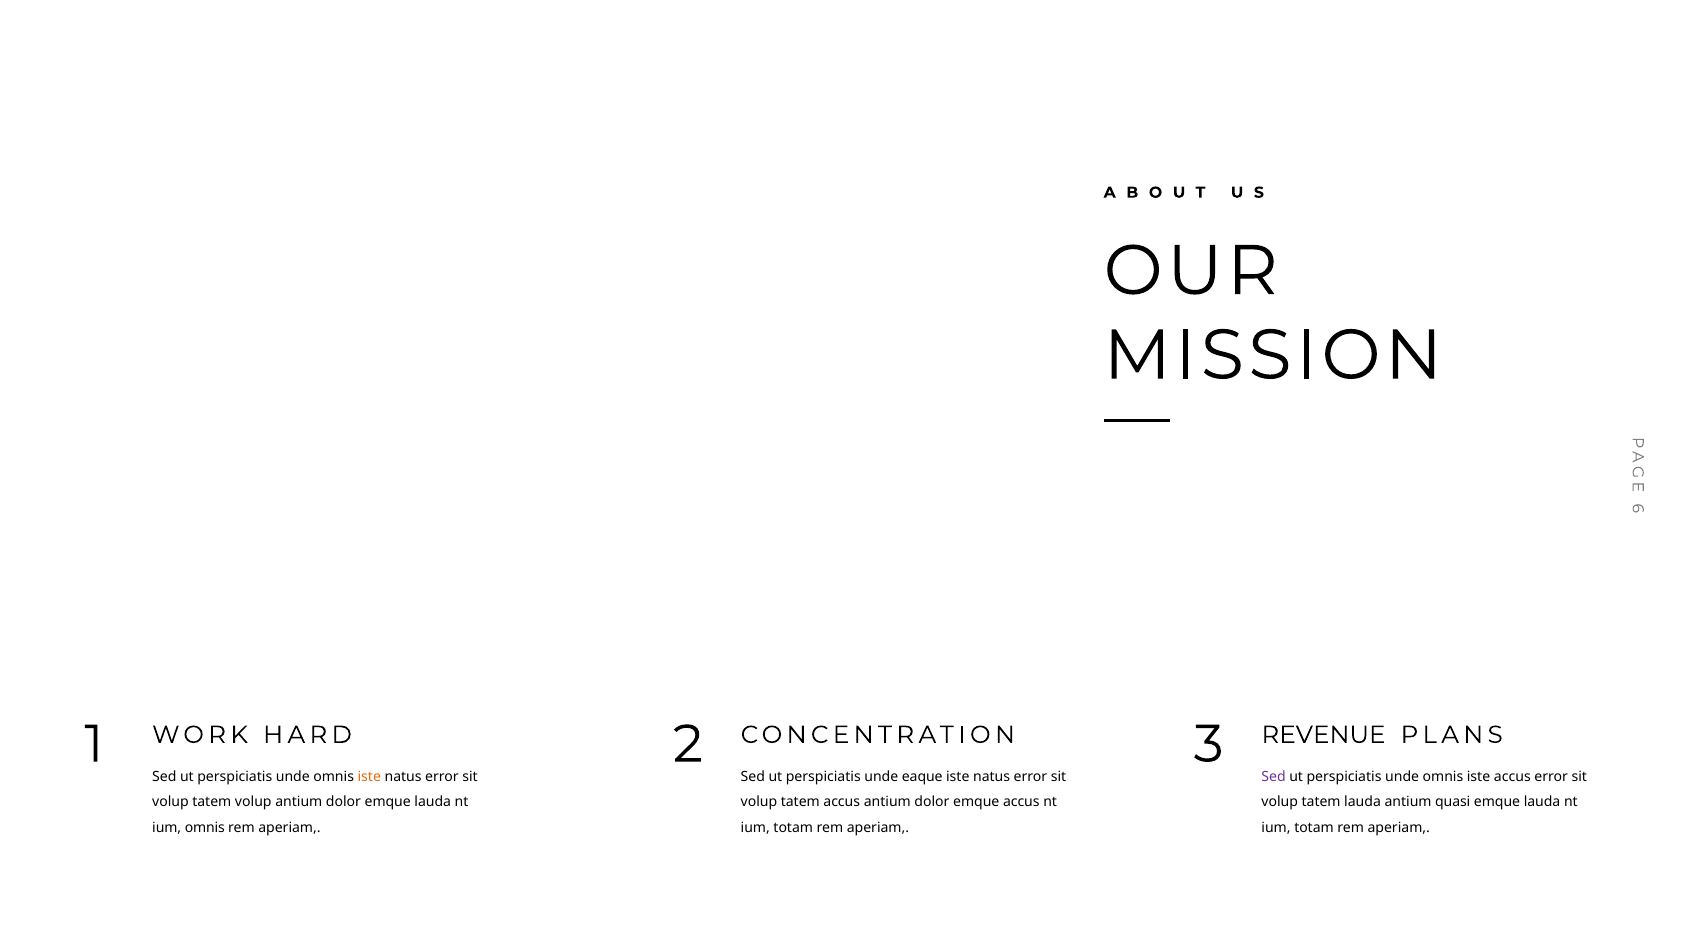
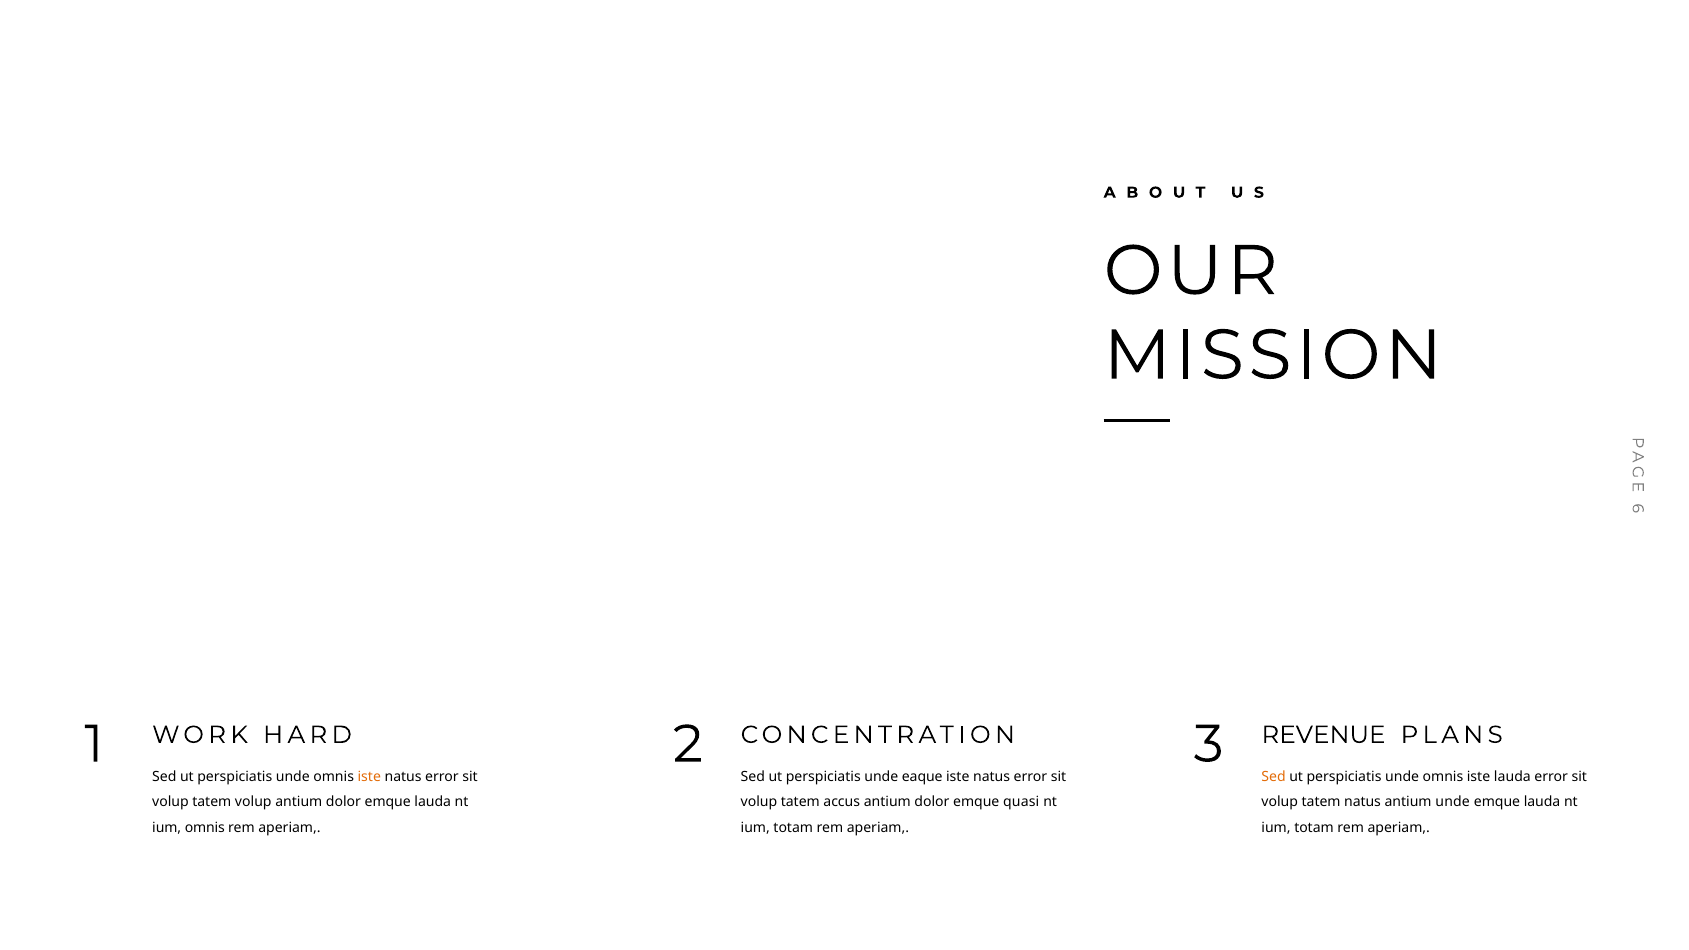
Sed at (1274, 777) colour: purple -> orange
iste accus: accus -> lauda
emque accus: accus -> quasi
tatem lauda: lauda -> natus
antium quasi: quasi -> unde
